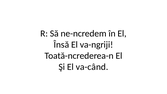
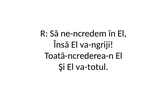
va-când: va-când -> va-totul
